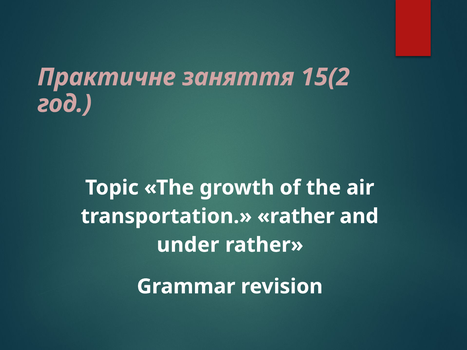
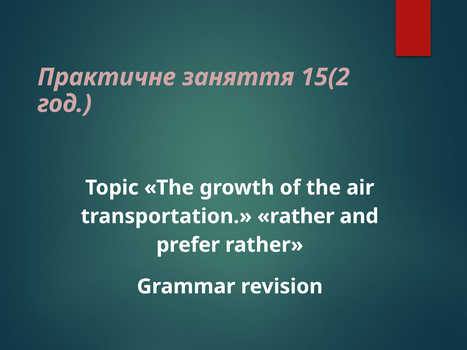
under: under -> prefer
